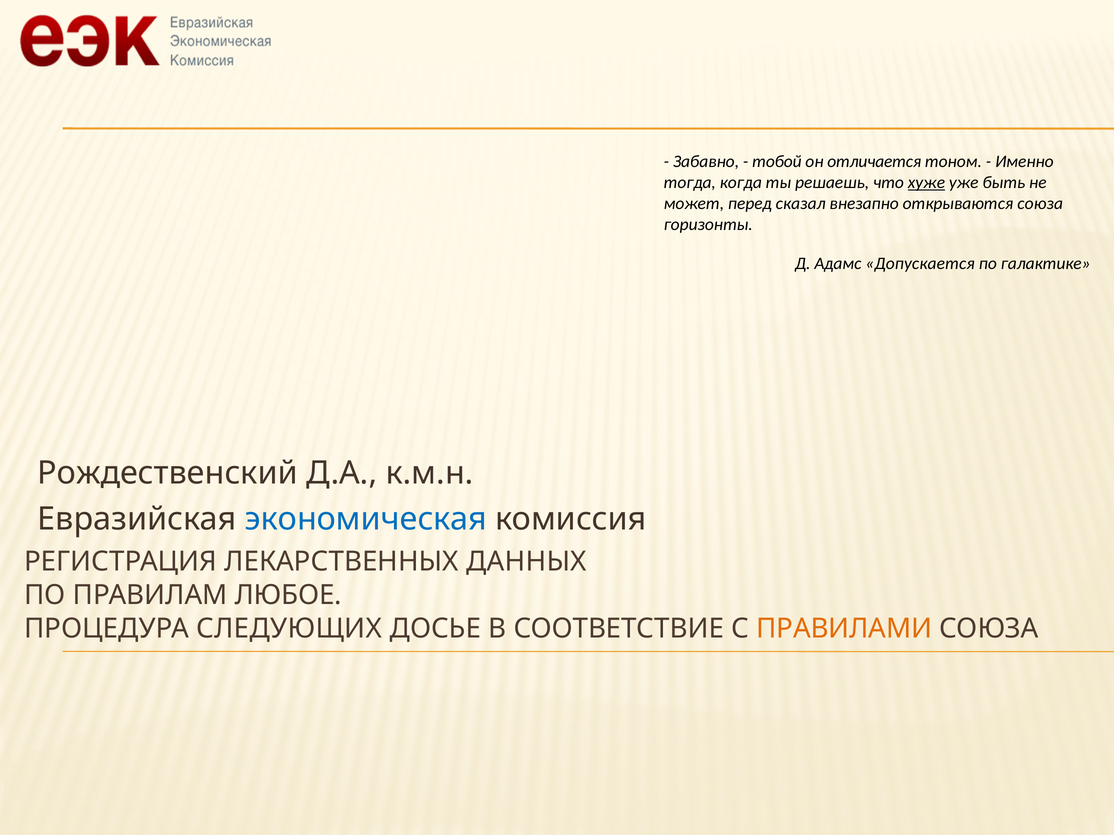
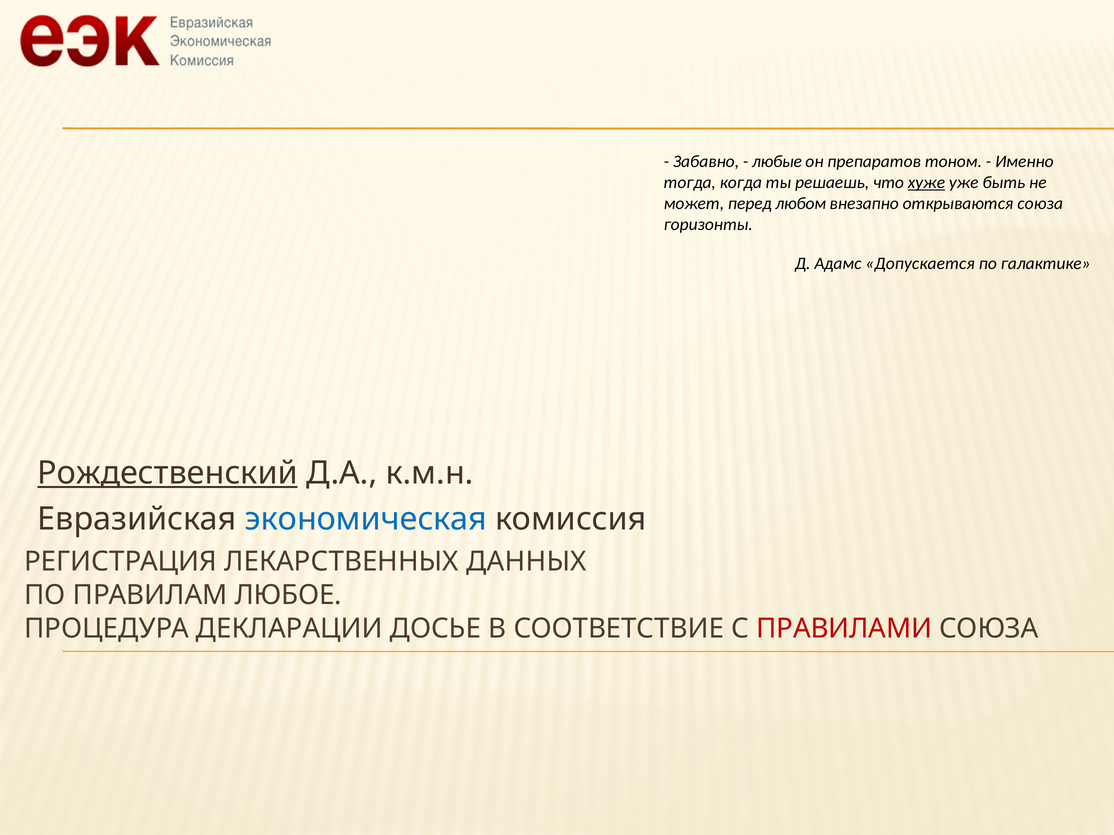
тобой: тобой -> любые
отличается: отличается -> препаратов
сказал: сказал -> любом
Рождественский underline: none -> present
СЛЕДУЮЩИХ: СЛЕДУЮЩИХ -> ДЕКЛАРАЦИИ
ПРАВИЛАМИ colour: orange -> red
